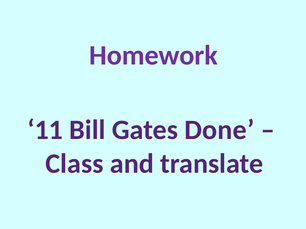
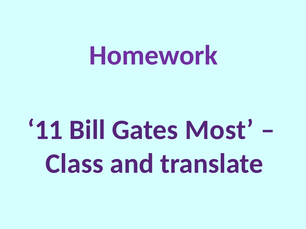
Done: Done -> Most
